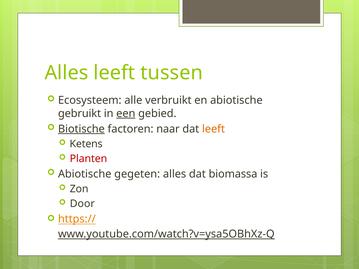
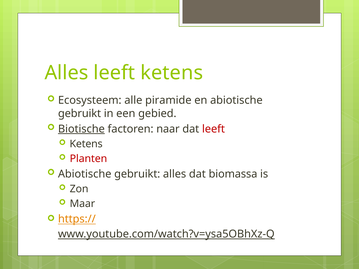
leeft tussen: tussen -> ketens
verbruikt: verbruikt -> piramide
een underline: present -> none
leeft at (213, 129) colour: orange -> red
gegeten at (137, 174): gegeten -> gebruikt
Door: Door -> Maar
